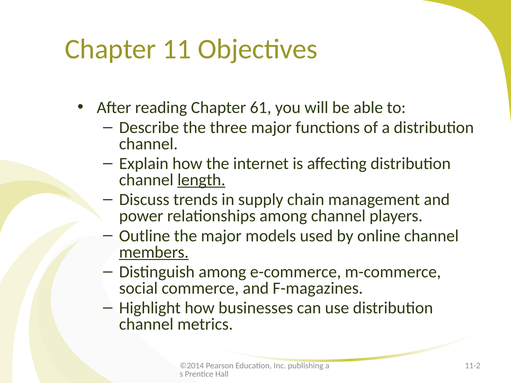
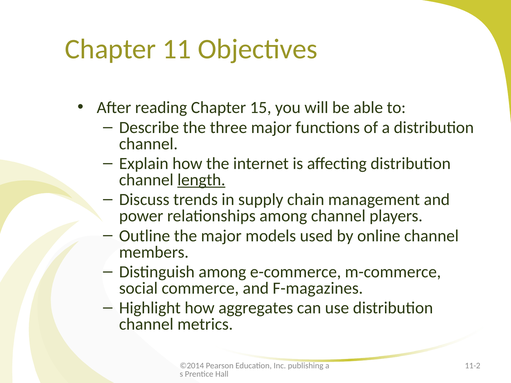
61: 61 -> 15
members underline: present -> none
businesses: businesses -> aggregates
